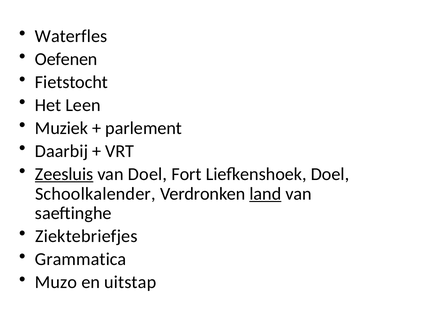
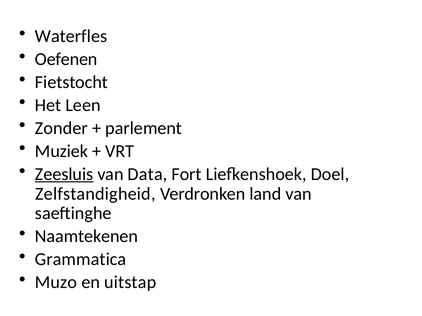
Muziek: Muziek -> Zonder
Daarbij: Daarbij -> Muziek
van Doel: Doel -> Data
Schoolkalender: Schoolkalender -> Zelfstandigheid
land underline: present -> none
Ziektebriefjes: Ziektebriefjes -> Naamtekenen
